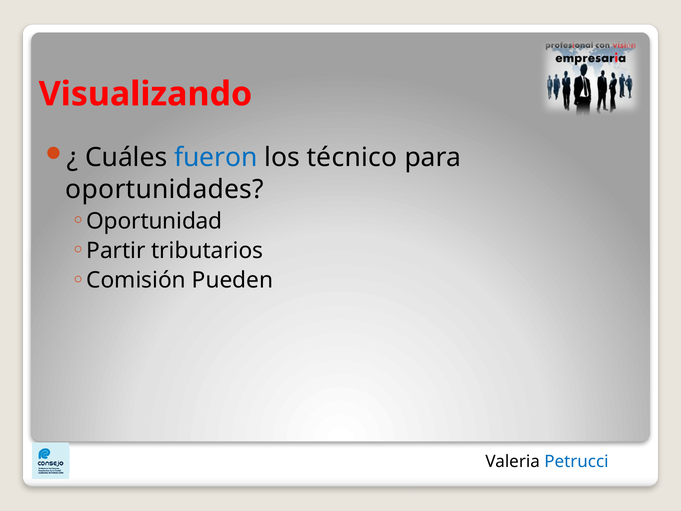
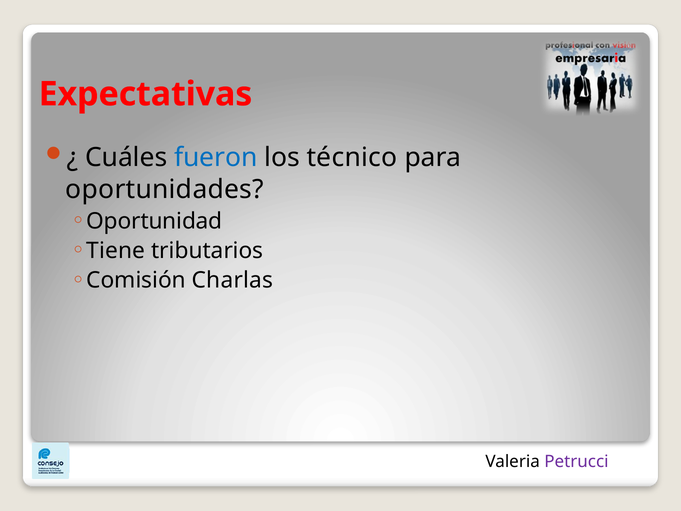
Visualizando: Visualizando -> Expectativas
Partir: Partir -> Tiene
Pueden: Pueden -> Charlas
Petrucci colour: blue -> purple
